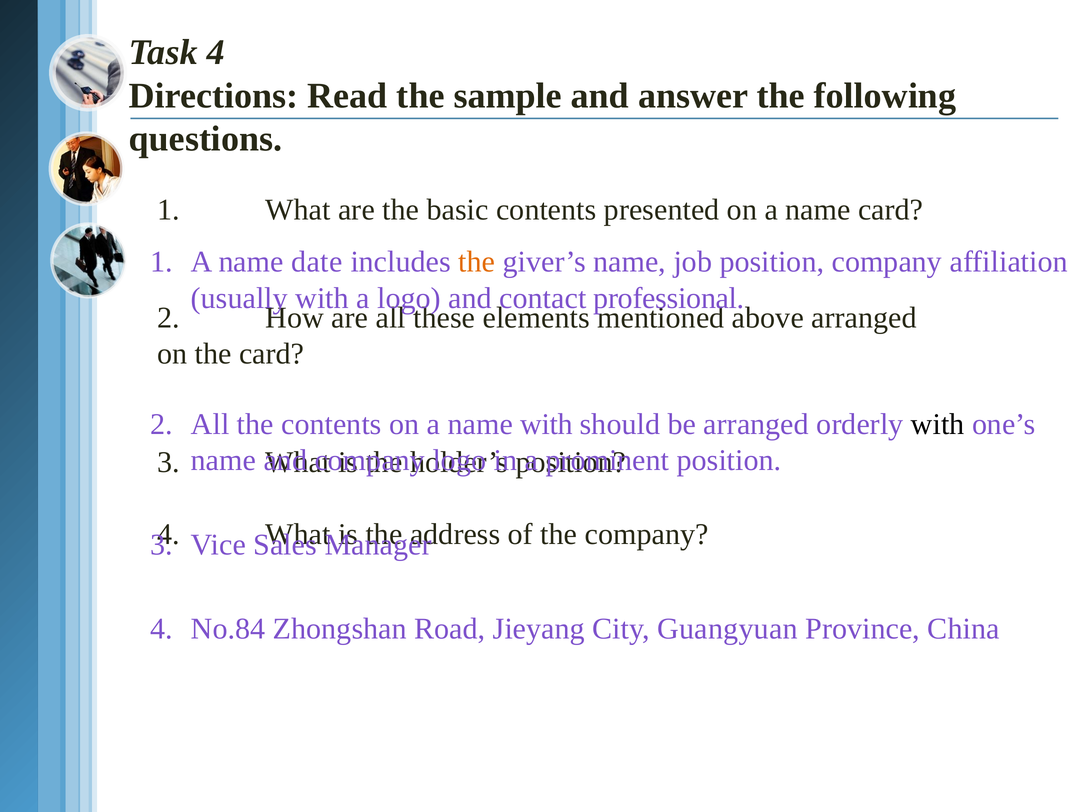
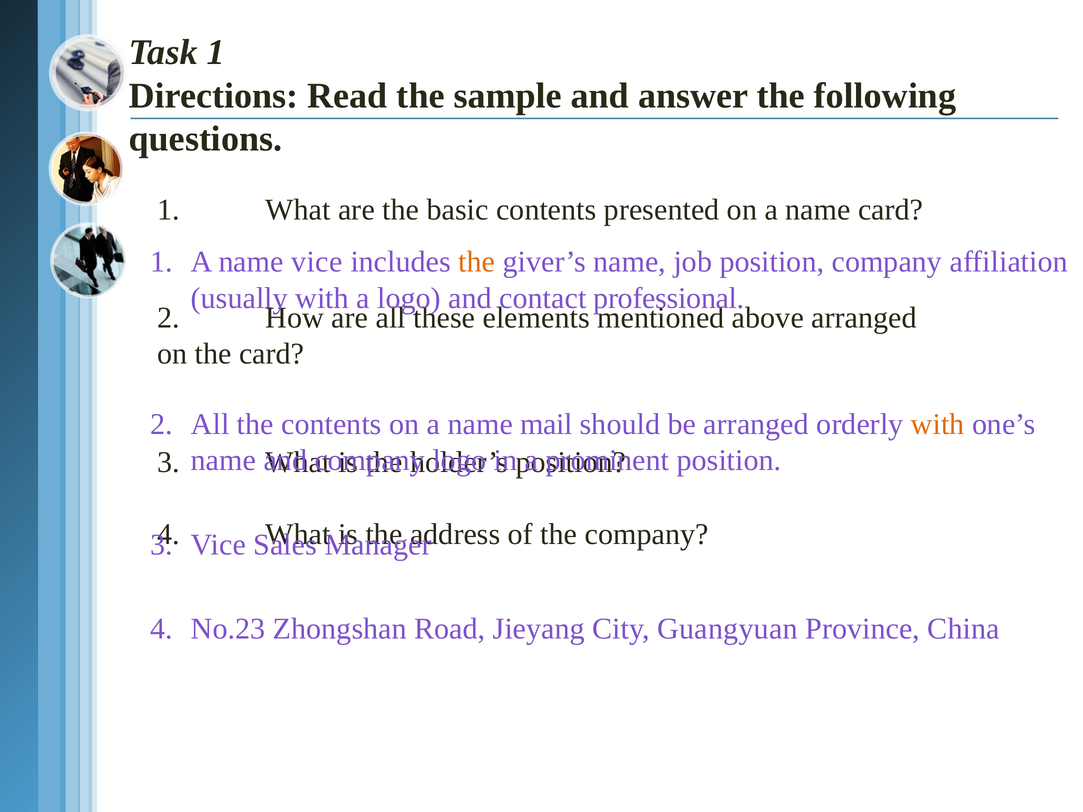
Task 4: 4 -> 1
name date: date -> vice
name with: with -> mail
with at (938, 425) colour: black -> orange
No.84: No.84 -> No.23
